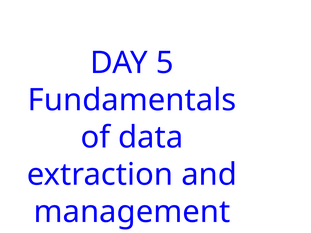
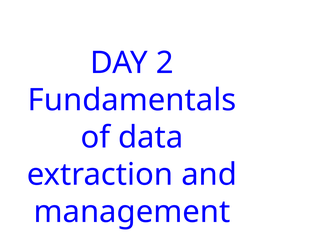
5: 5 -> 2
